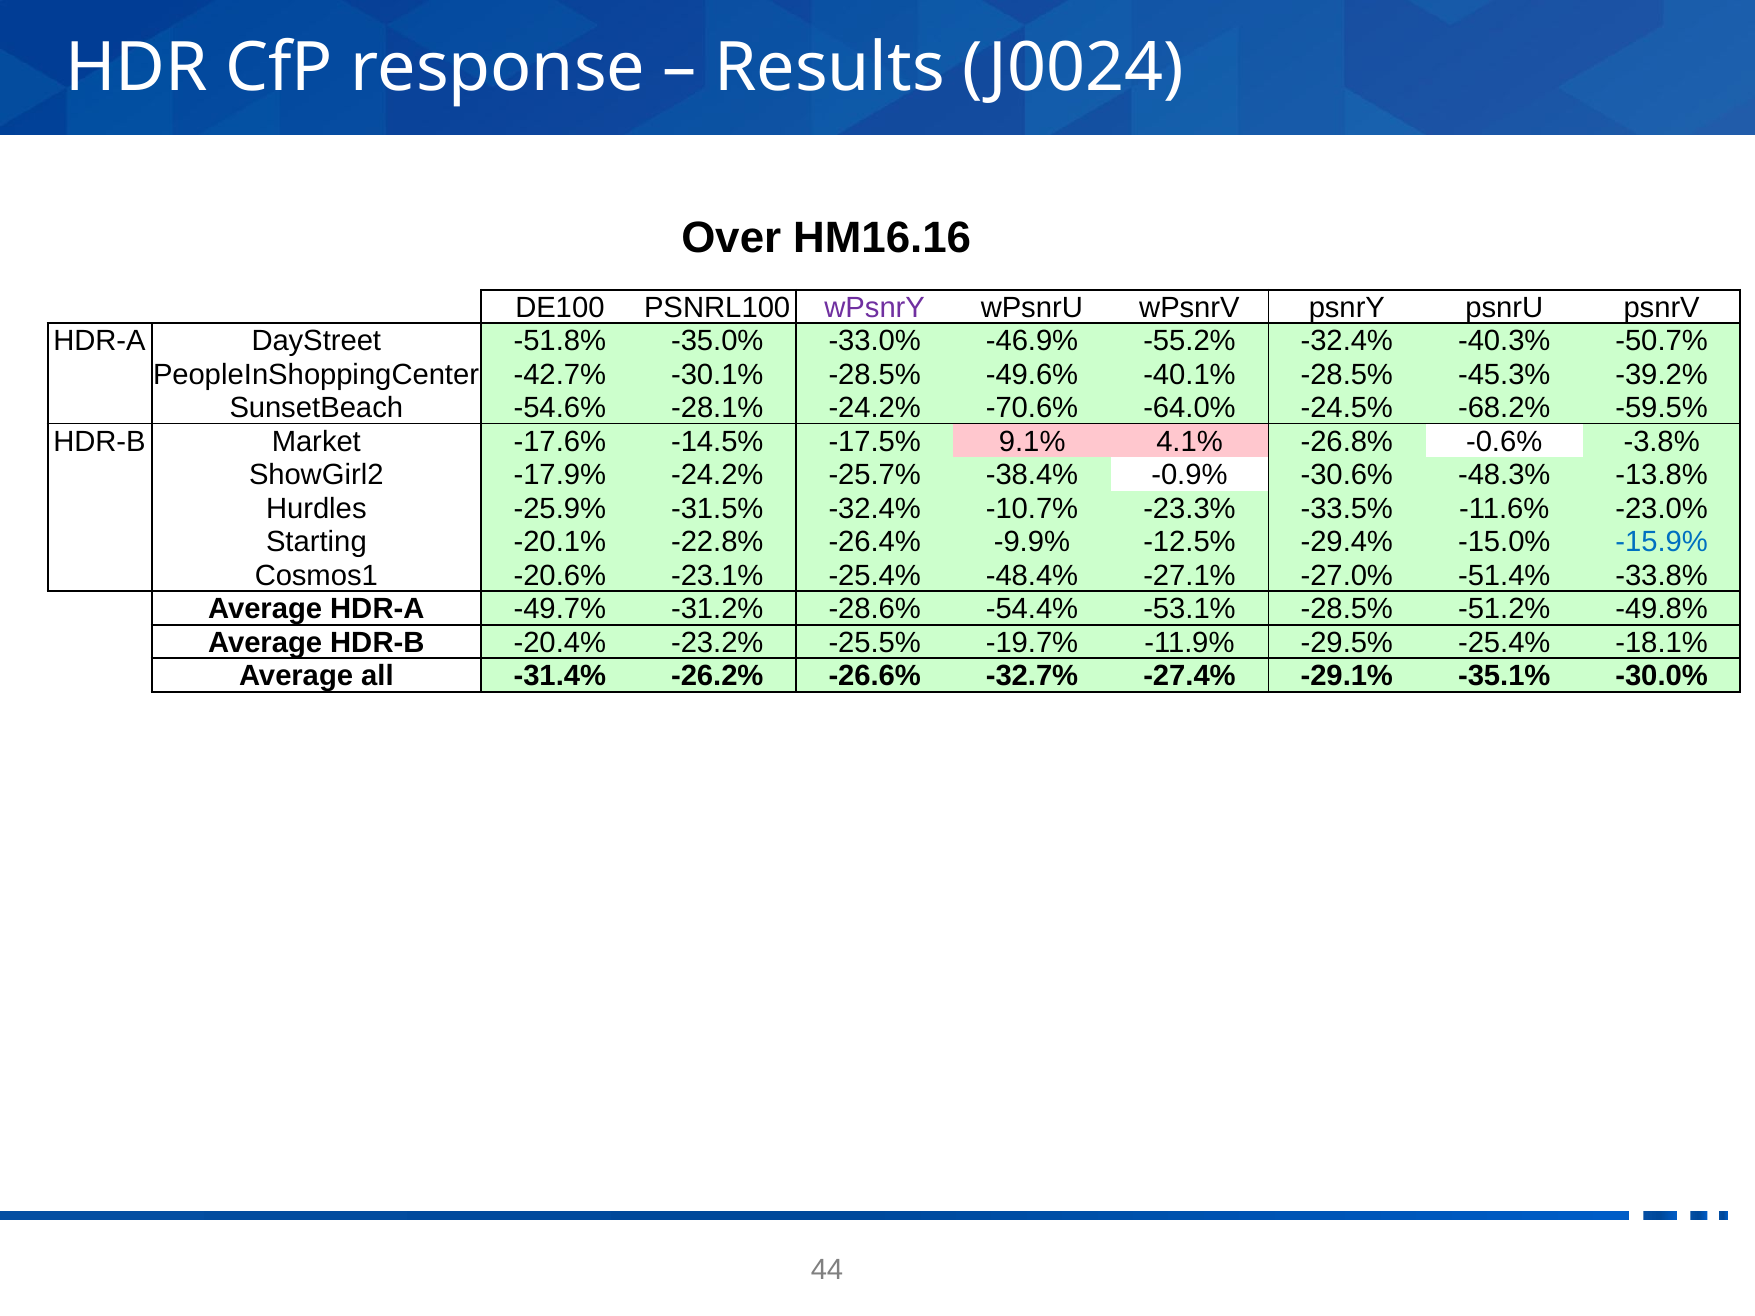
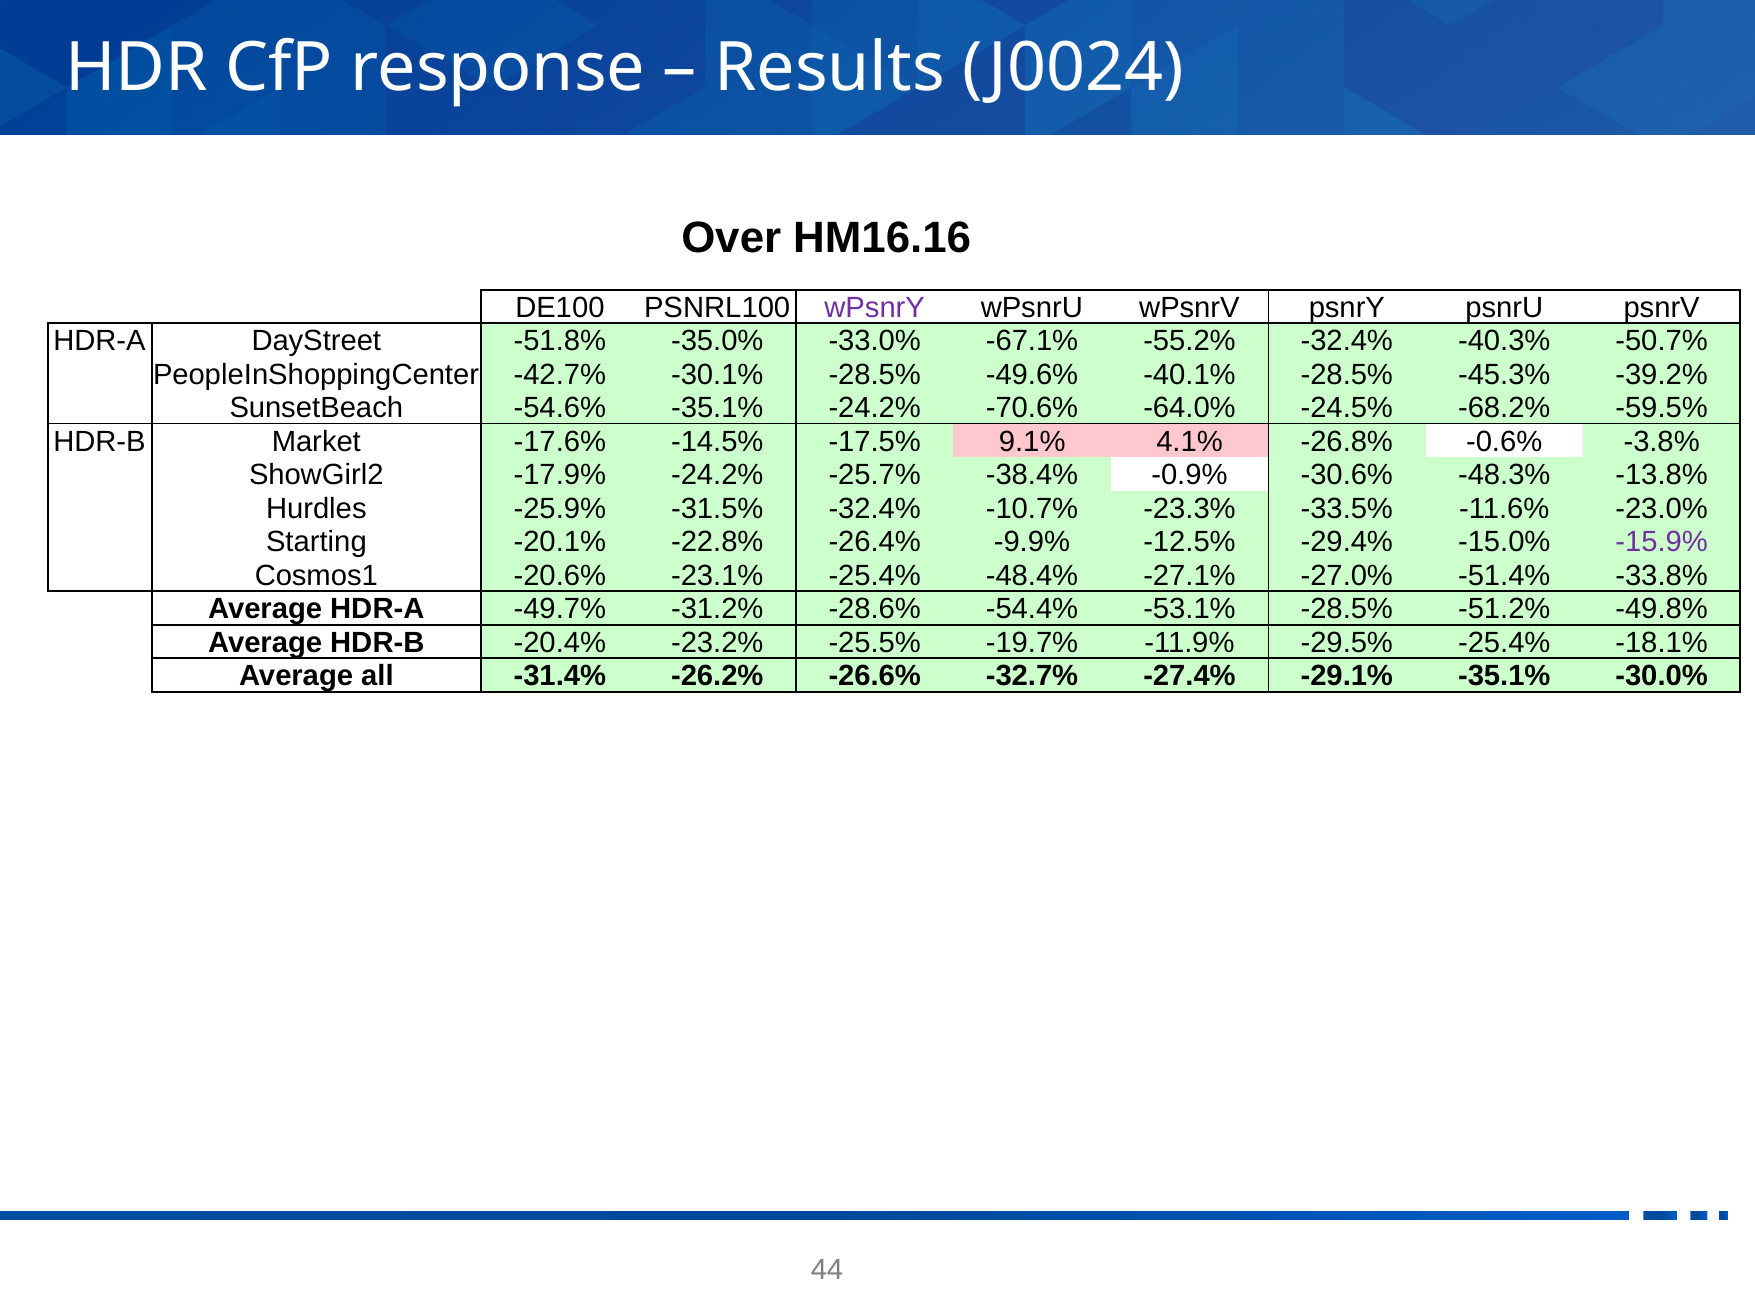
-46.9%: -46.9% -> -67.1%
-54.6% -28.1%: -28.1% -> -35.1%
-15.9% colour: blue -> purple
